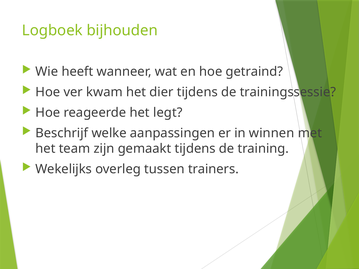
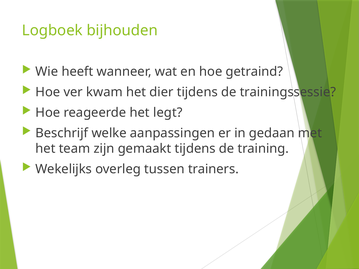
winnen: winnen -> gedaan
